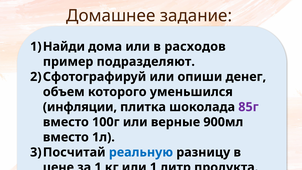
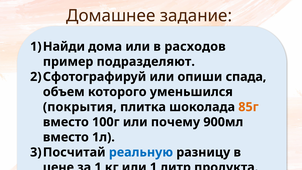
денег: денег -> спада
инфляции: инфляции -> покрытия
85г colour: purple -> orange
или верные: верные -> почему
